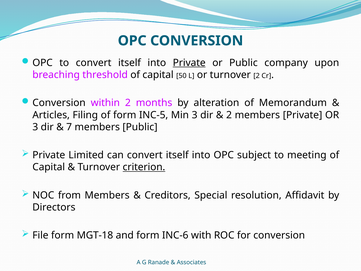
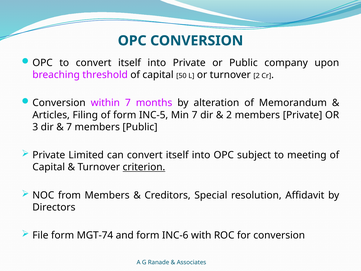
Private at (189, 63) underline: present -> none
within 2: 2 -> 7
Min 3: 3 -> 7
MGT-18: MGT-18 -> MGT-74
